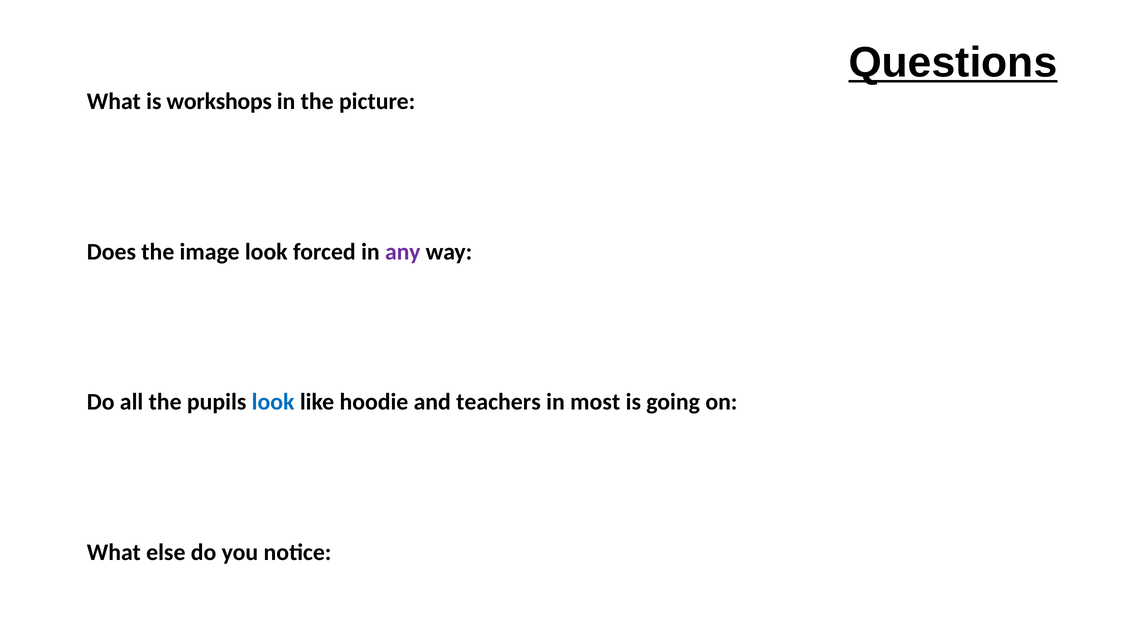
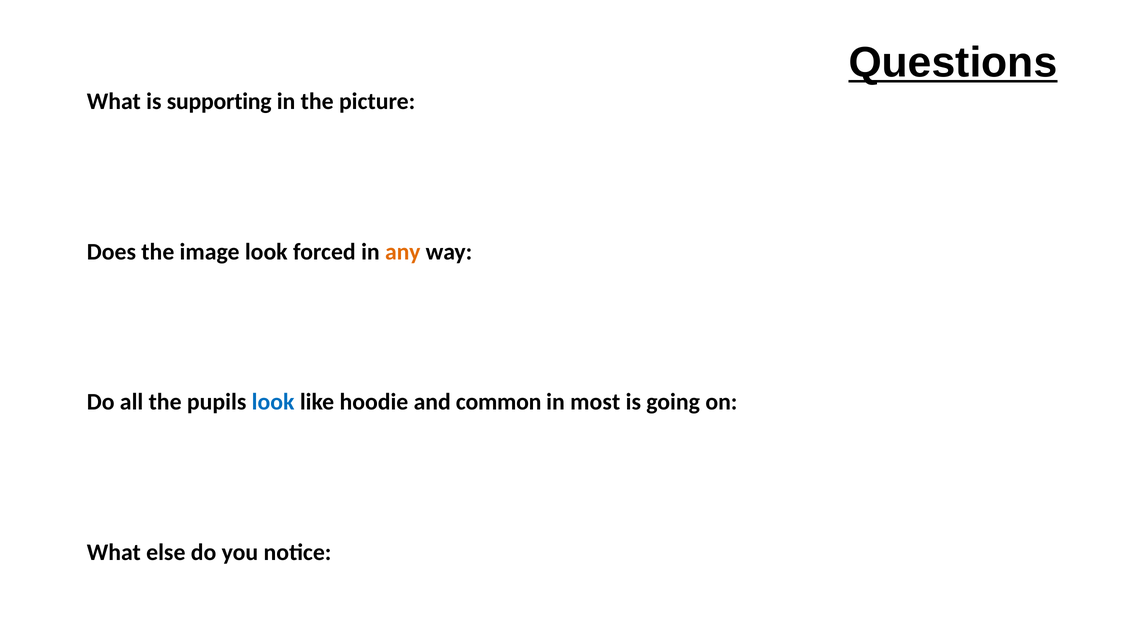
workshops: workshops -> supporting
any colour: purple -> orange
teachers: teachers -> common
